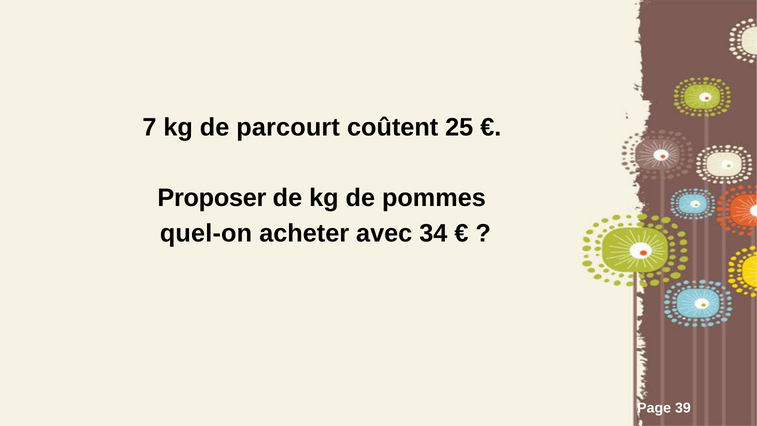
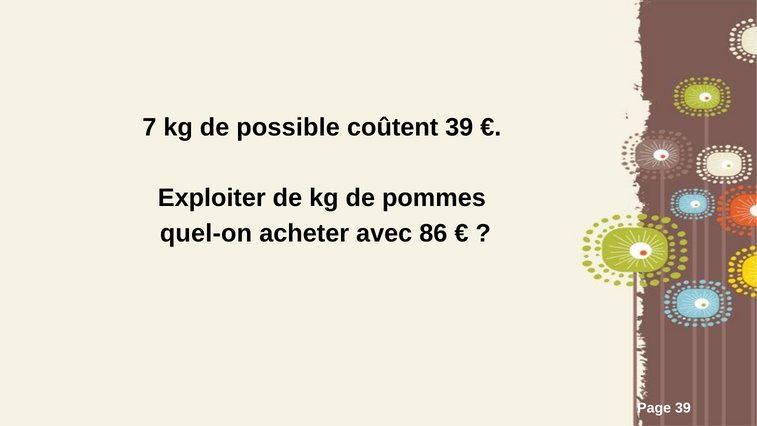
parcourt: parcourt -> possible
coûtent 25: 25 -> 39
Proposer: Proposer -> Exploiter
34: 34 -> 86
